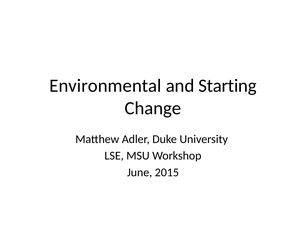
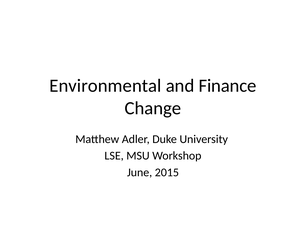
Starting: Starting -> Finance
